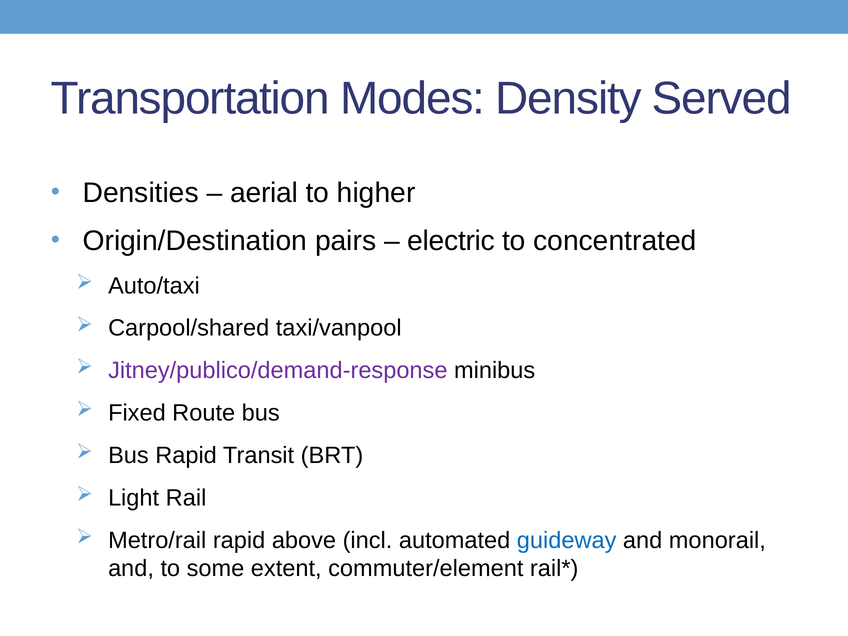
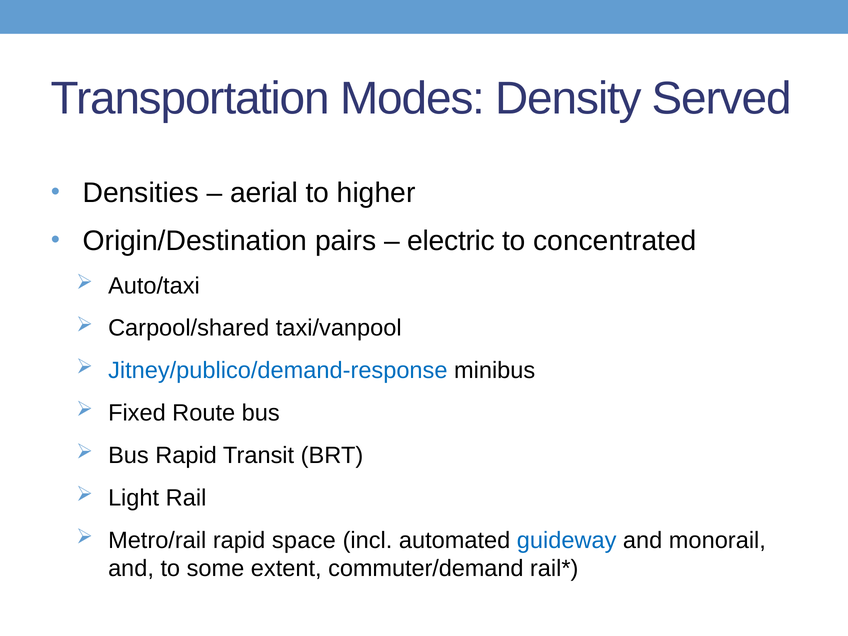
Jitney/publico/demand-response colour: purple -> blue
above: above -> space
commuter/element: commuter/element -> commuter/demand
